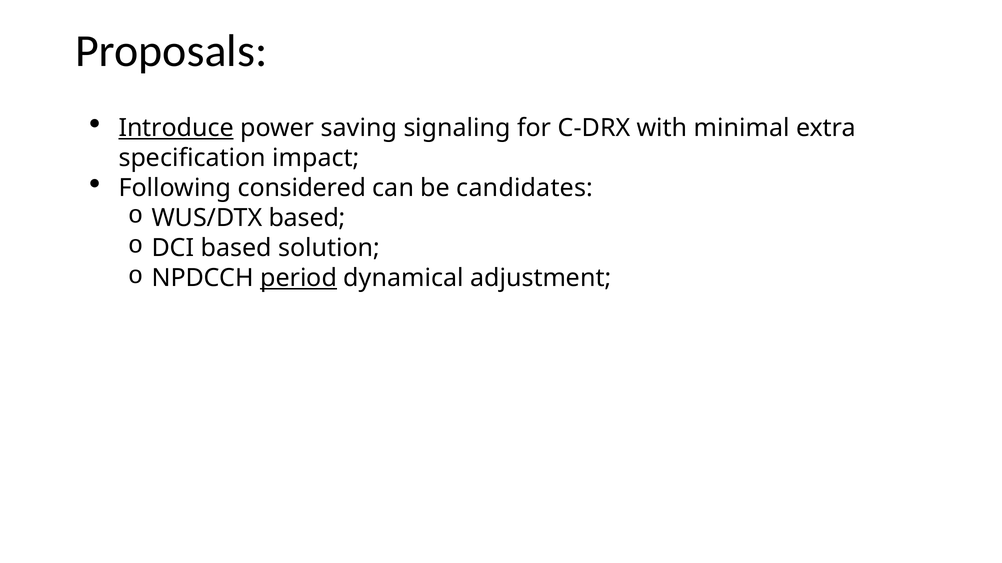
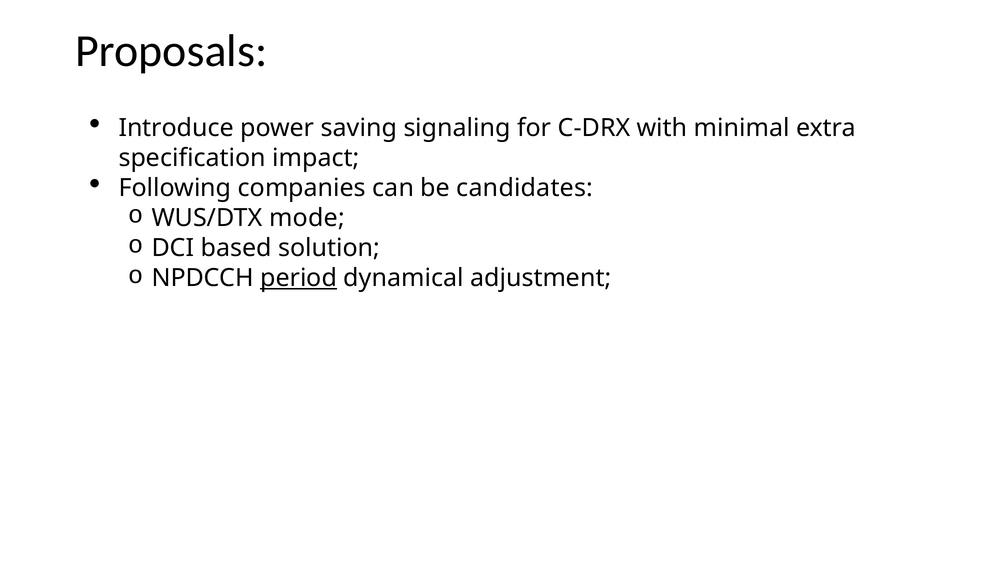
Introduce underline: present -> none
considered: considered -> companies
WUS/DTX based: based -> mode
